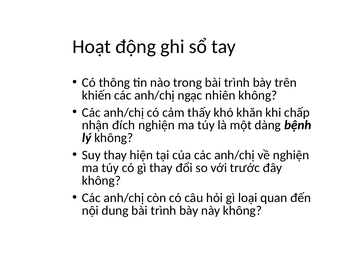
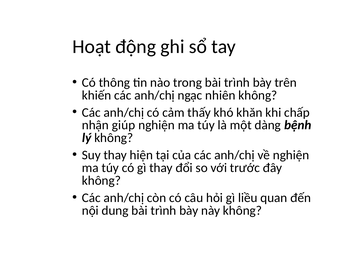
đích: đích -> giúp
loại: loại -> liều
